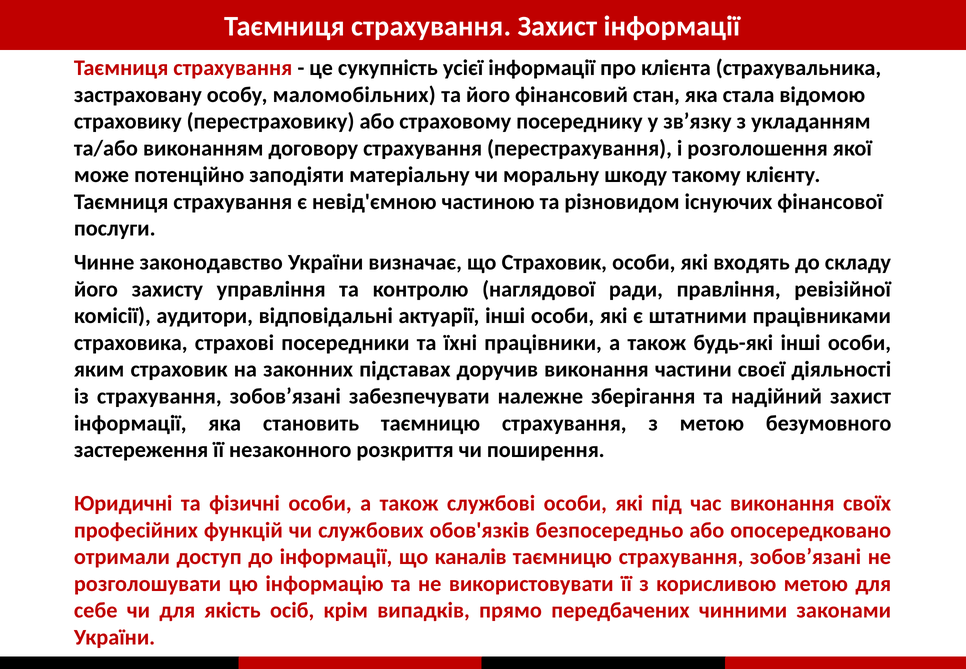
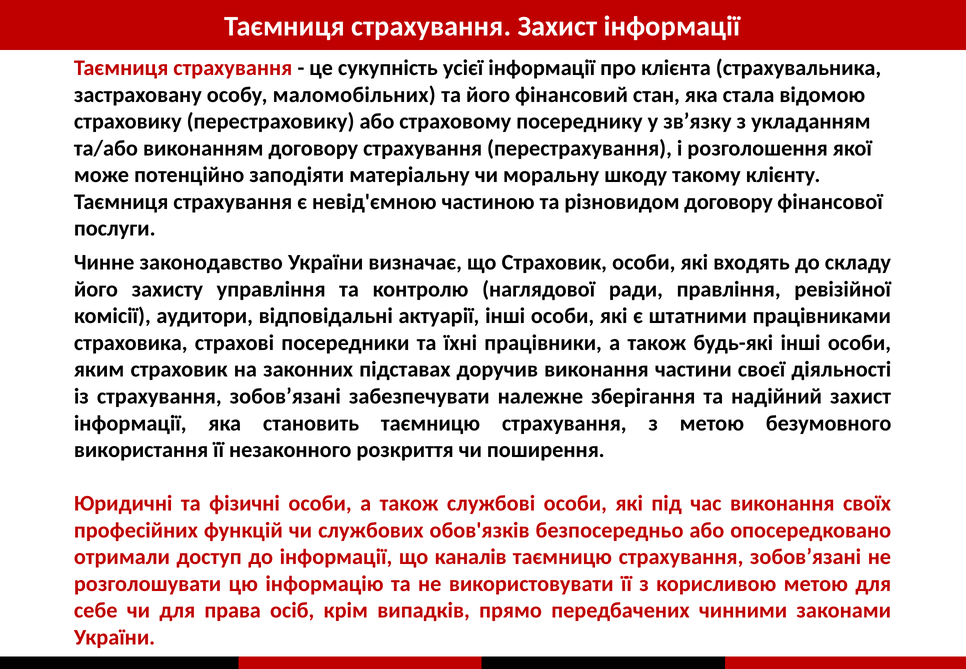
різновидом існуючих: існуючих -> договору
застереження: застереження -> використання
якість: якість -> права
